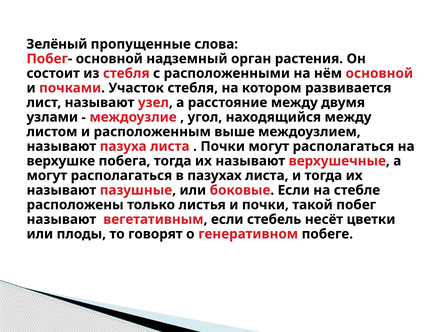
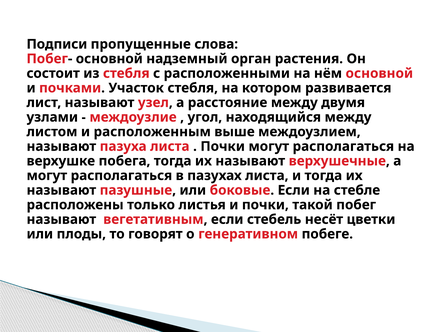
Зелёный: Зелёный -> Подписи
